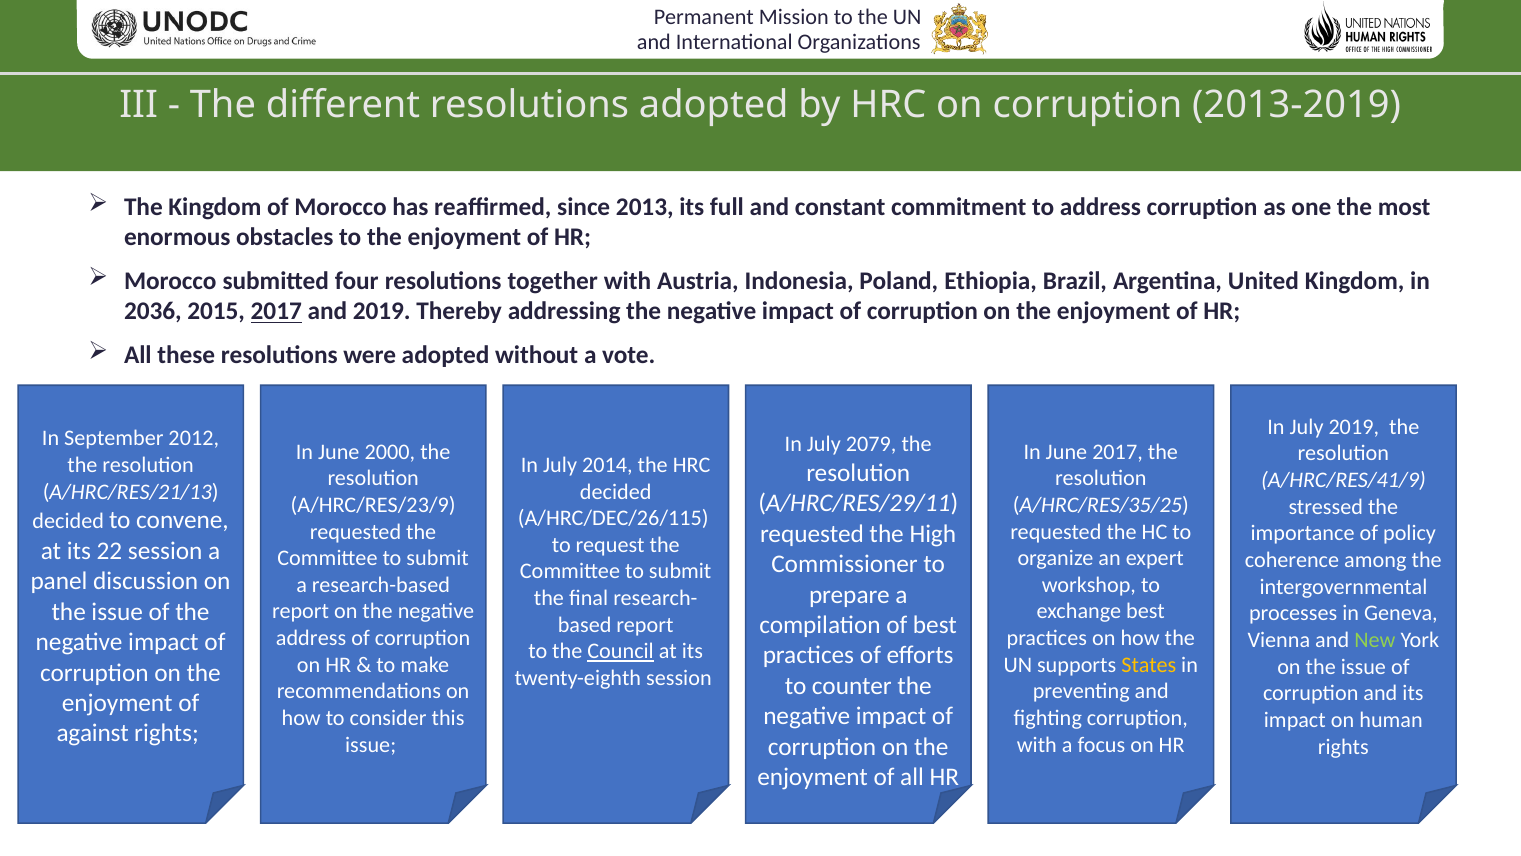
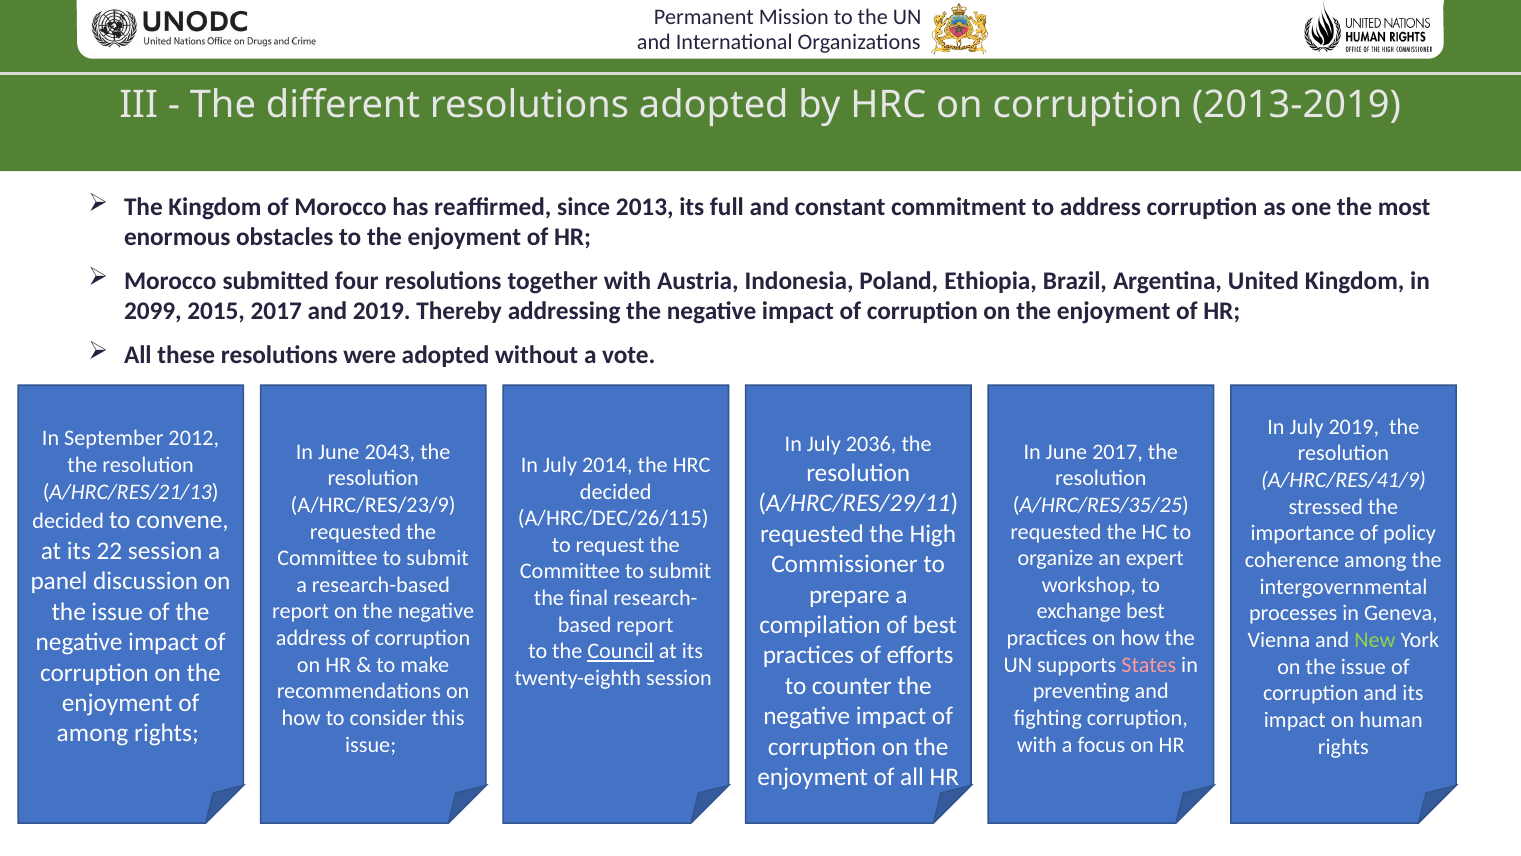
2036: 2036 -> 2099
2017 at (276, 311) underline: present -> none
2079: 2079 -> 2036
2000: 2000 -> 2043
States colour: yellow -> pink
against at (93, 733): against -> among
